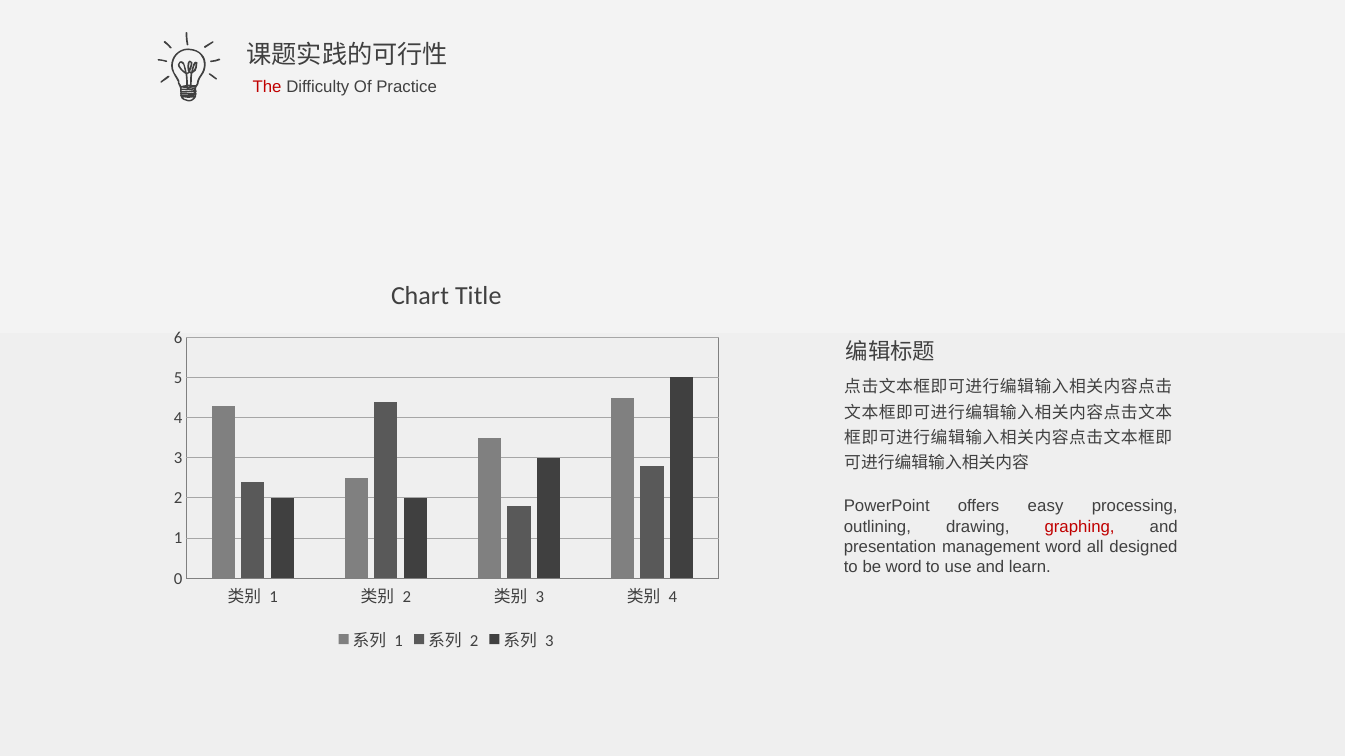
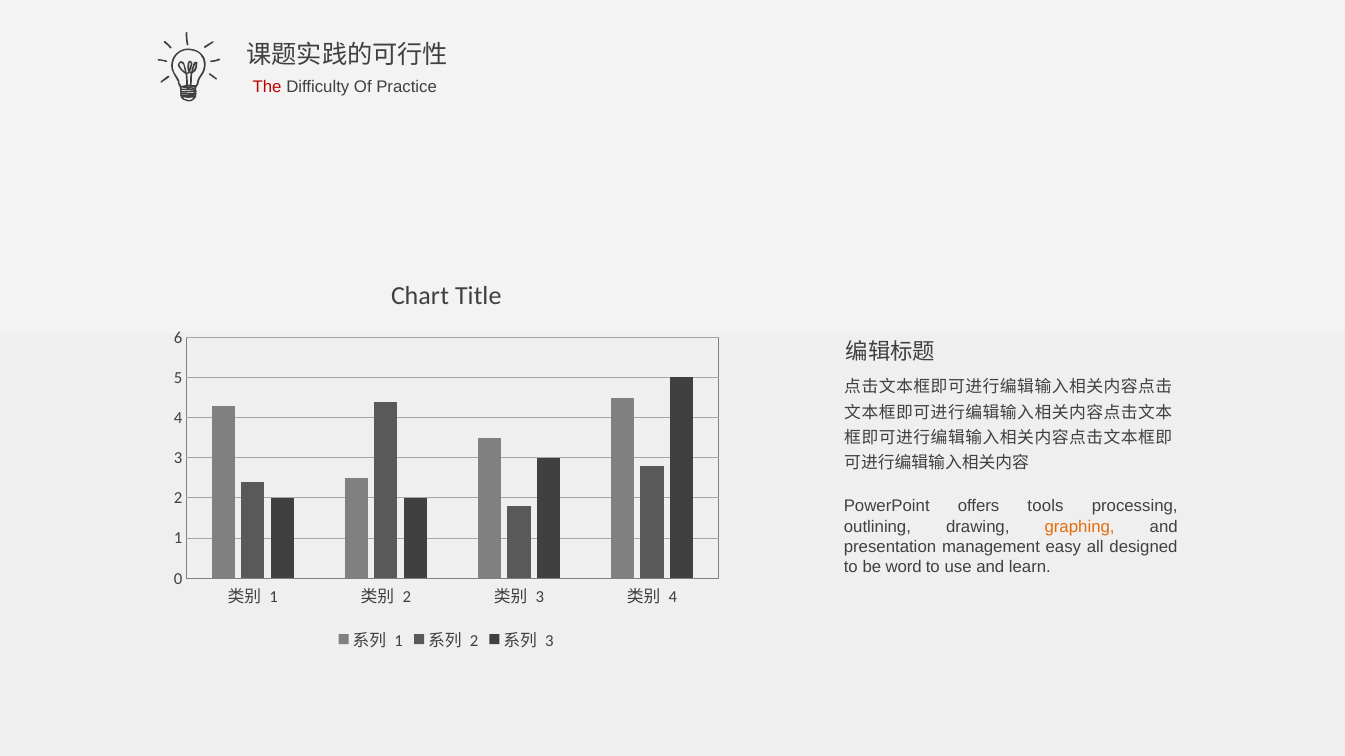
easy: easy -> tools
graphing colour: red -> orange
management word: word -> easy
